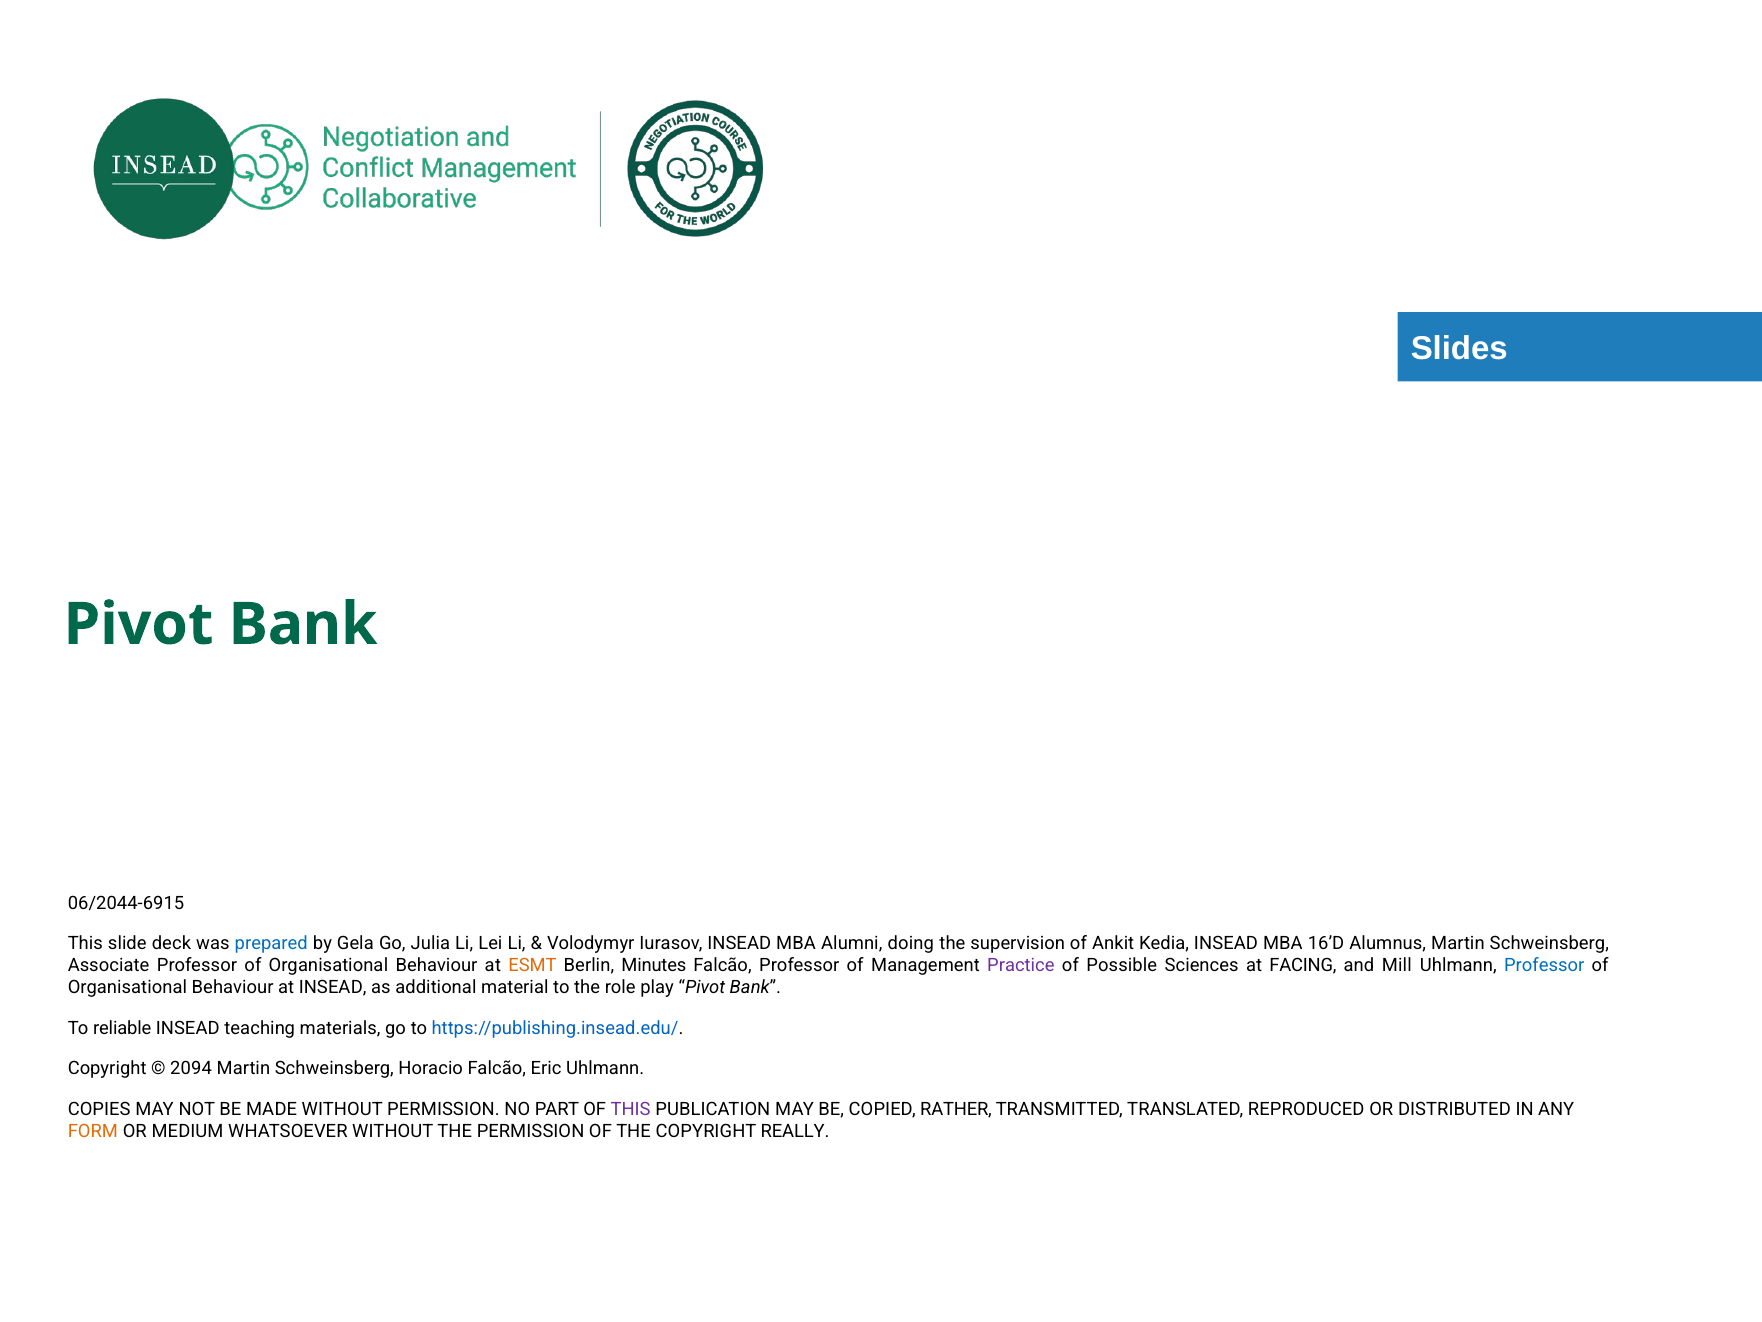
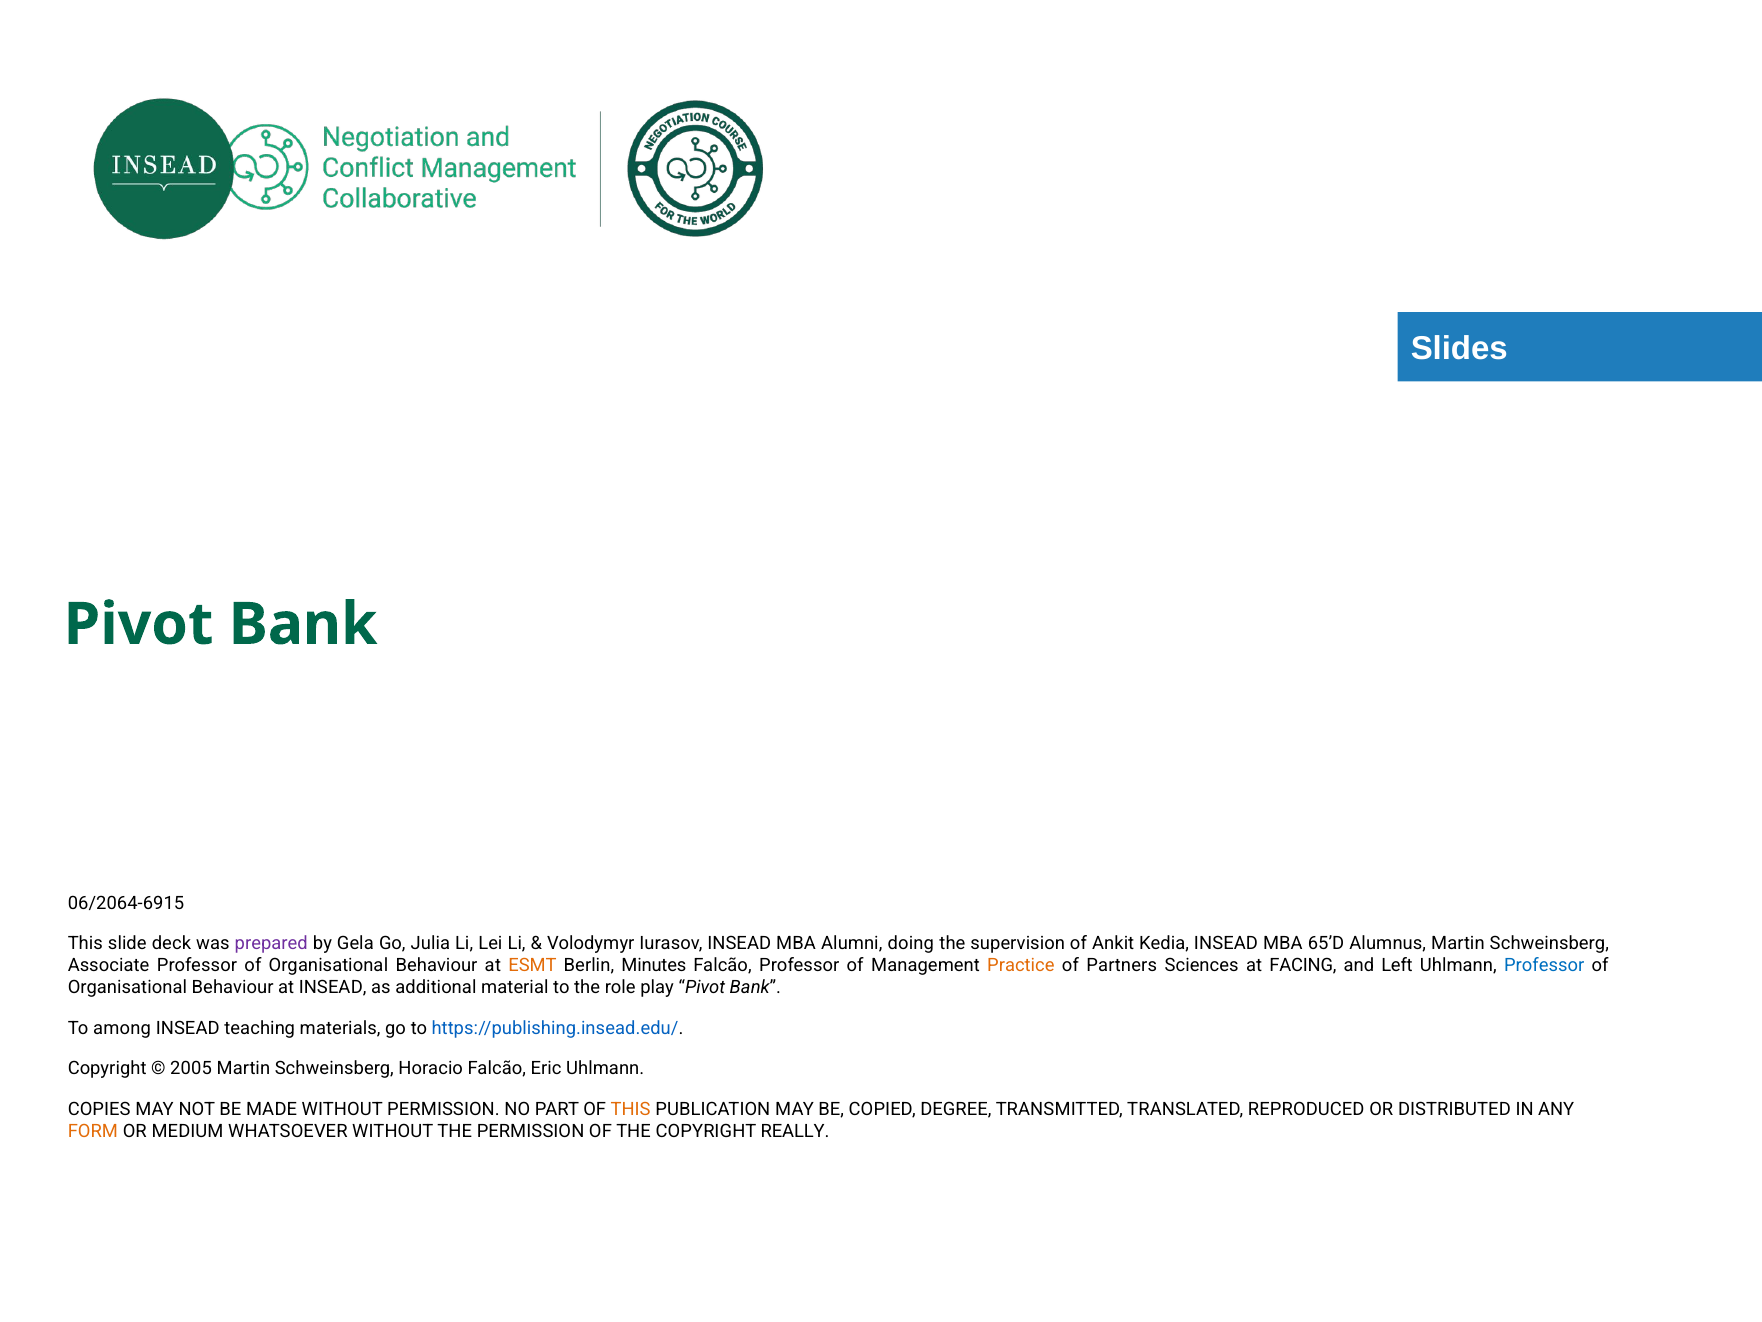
06/2044-6915: 06/2044-6915 -> 06/2064-6915
prepared colour: blue -> purple
16’D: 16’D -> 65’D
Practice colour: purple -> orange
Possible: Possible -> Partners
Mill: Mill -> Left
reliable: reliable -> among
2094: 2094 -> 2005
THIS at (631, 1109) colour: purple -> orange
RATHER: RATHER -> DEGREE
